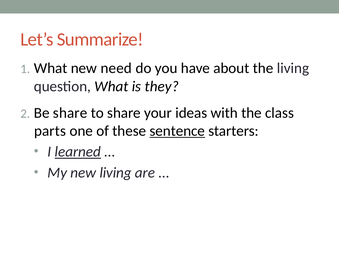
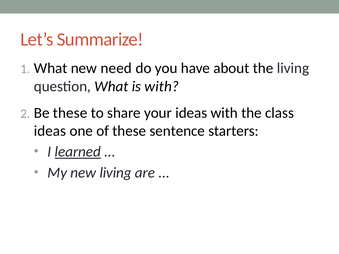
is they: they -> with
Be share: share -> these
parts at (50, 131): parts -> ideas
sentence underline: present -> none
